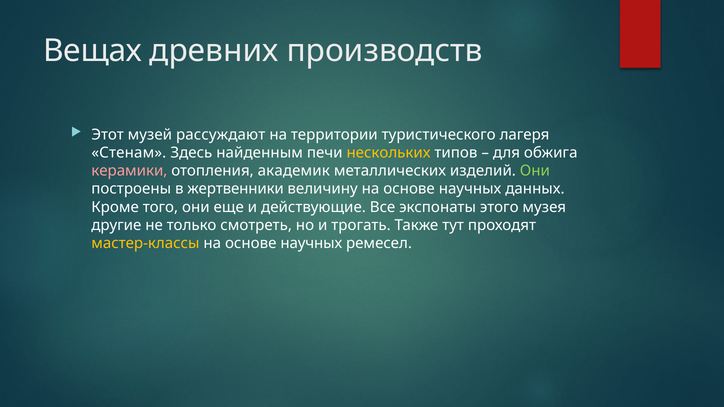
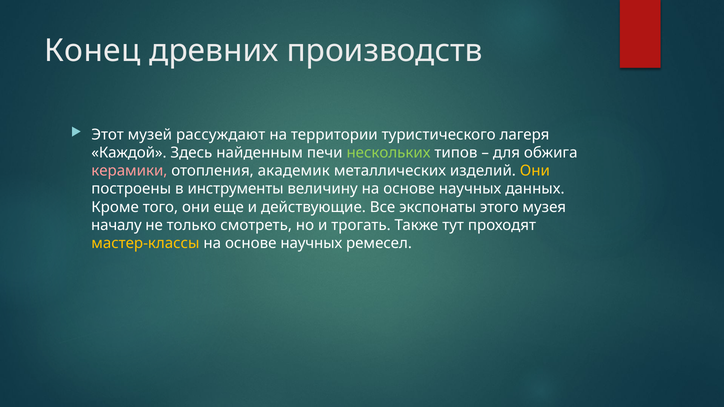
Вещах: Вещах -> Конец
Стенам: Стенам -> Каждой
нескольких colour: yellow -> light green
Они at (535, 171) colour: light green -> yellow
жертвенники: жертвенники -> инструменты
другие: другие -> началу
